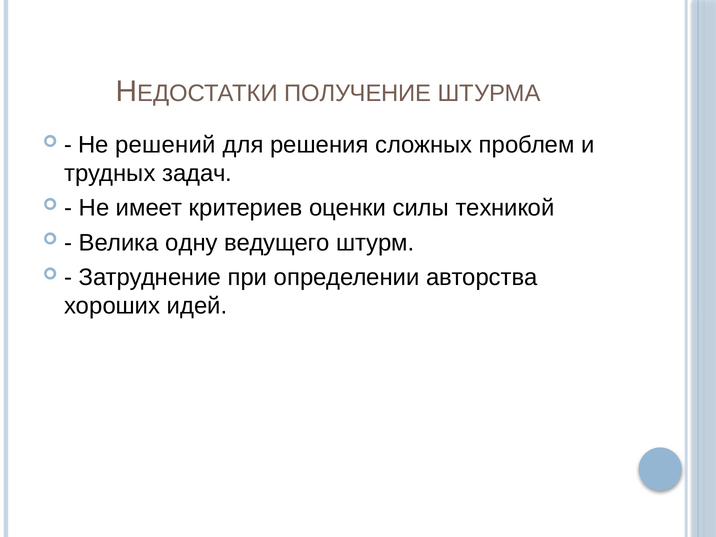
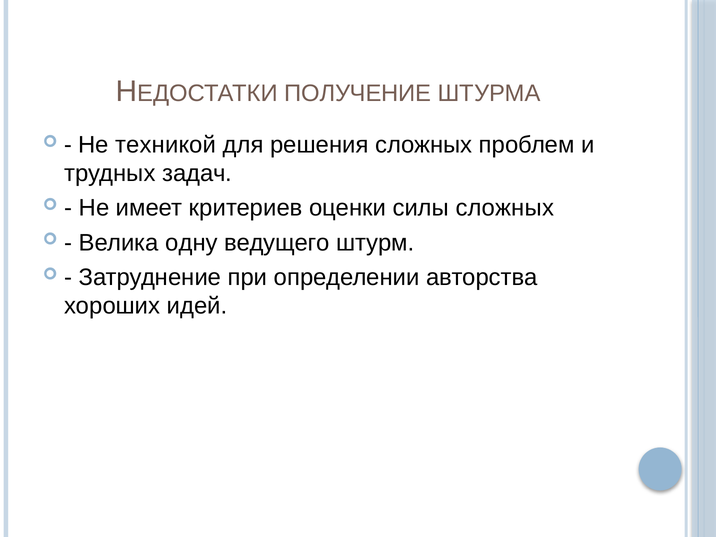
решений: решений -> техникой
силы техникой: техникой -> сложных
